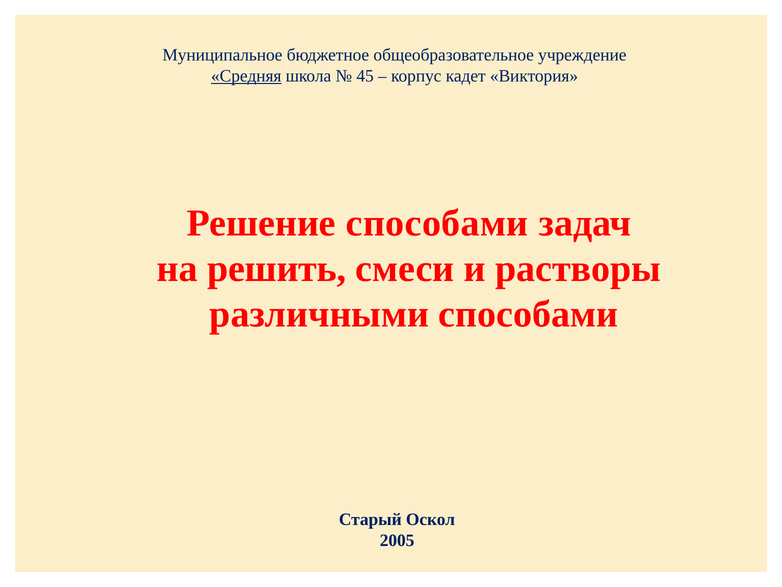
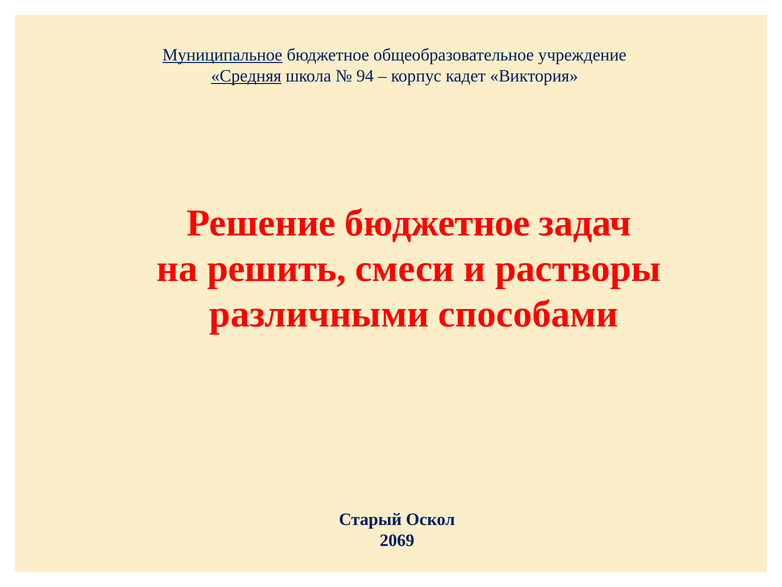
Муниципальное underline: none -> present
45: 45 -> 94
Решение способами: способами -> бюджетное
2005: 2005 -> 2069
